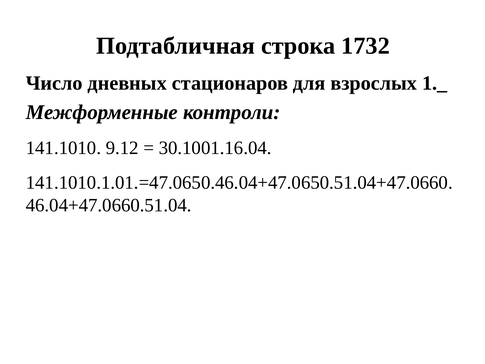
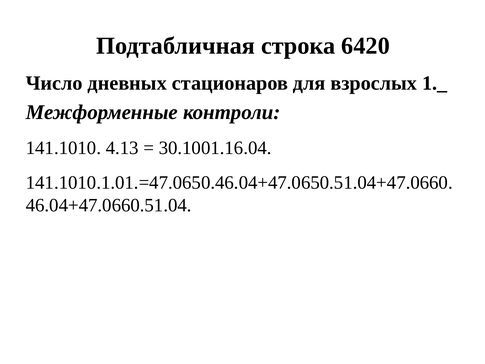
1732: 1732 -> 6420
9.12: 9.12 -> 4.13
